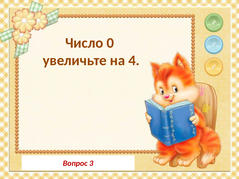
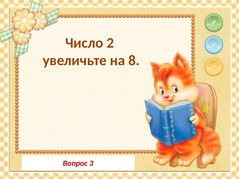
0: 0 -> 2
4: 4 -> 8
